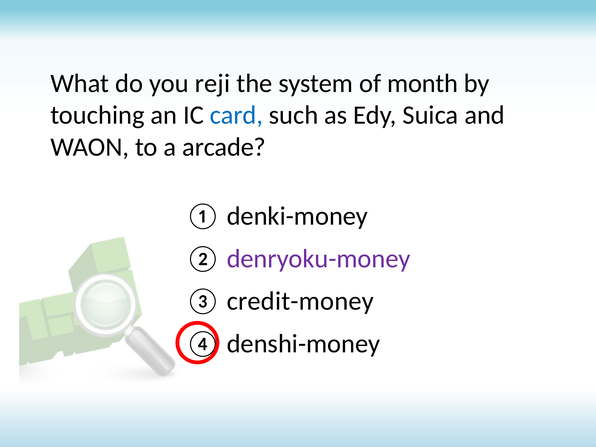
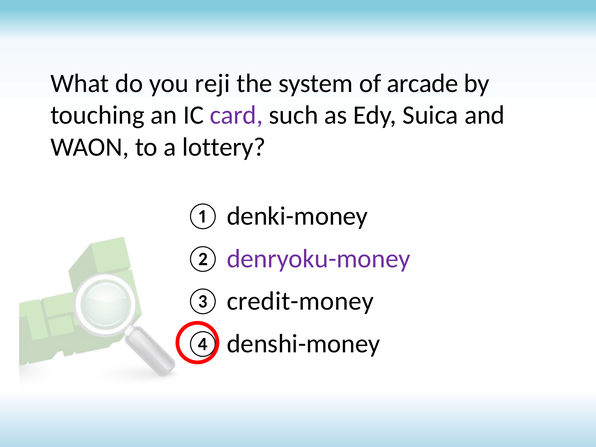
month: month -> arcade
card colour: blue -> purple
arcade: arcade -> lottery
